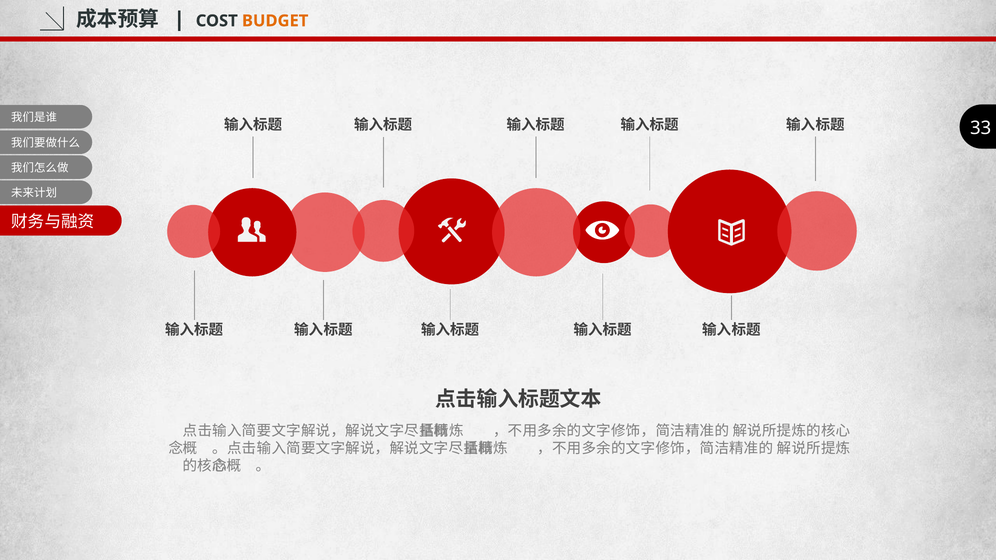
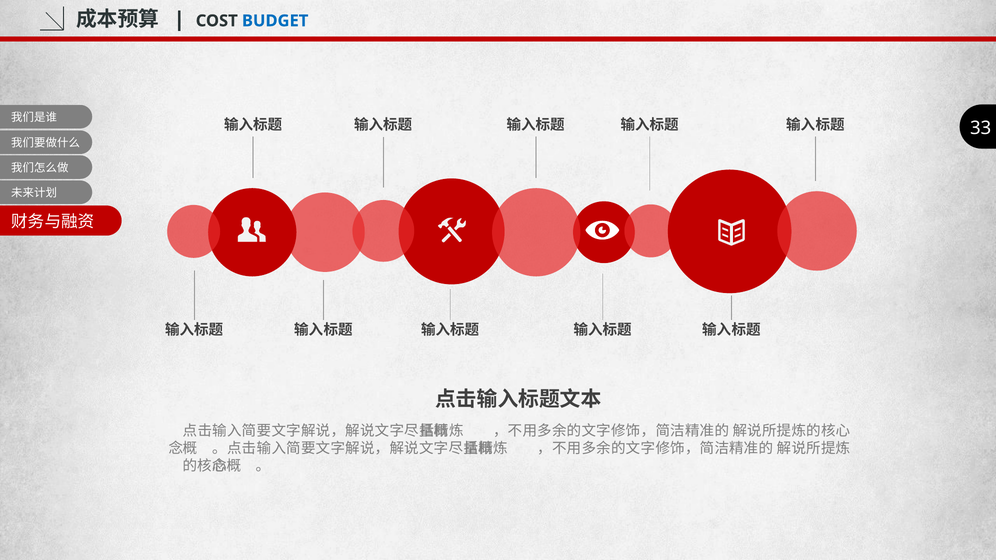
BUDGET colour: orange -> blue
